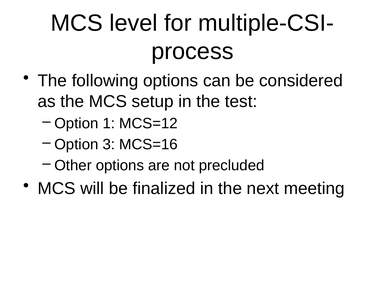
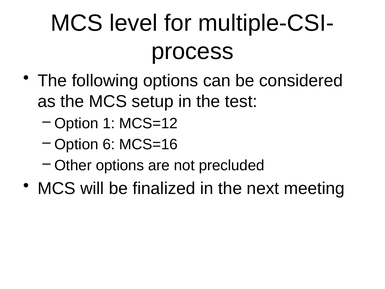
3: 3 -> 6
